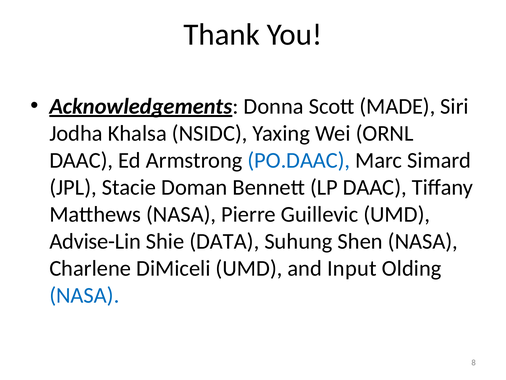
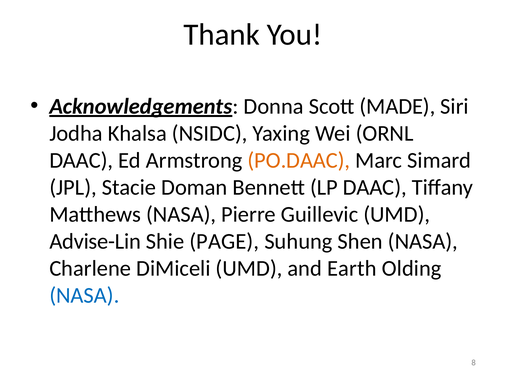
PO.DAAC colour: blue -> orange
DATA: DATA -> PAGE
Input: Input -> Earth
